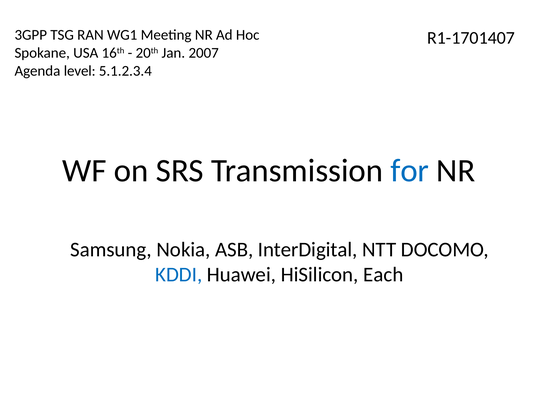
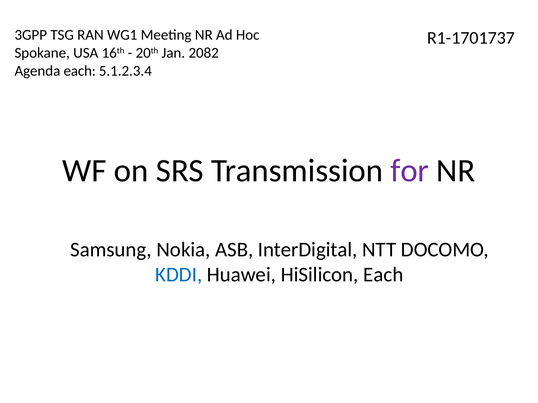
R1-1701407: R1-1701407 -> R1-1701737
2007: 2007 -> 2082
Agenda level: level -> each
for colour: blue -> purple
